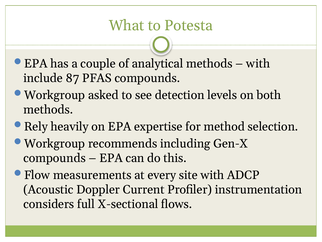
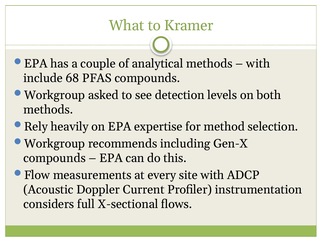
Potesta: Potesta -> Kramer
87: 87 -> 68
